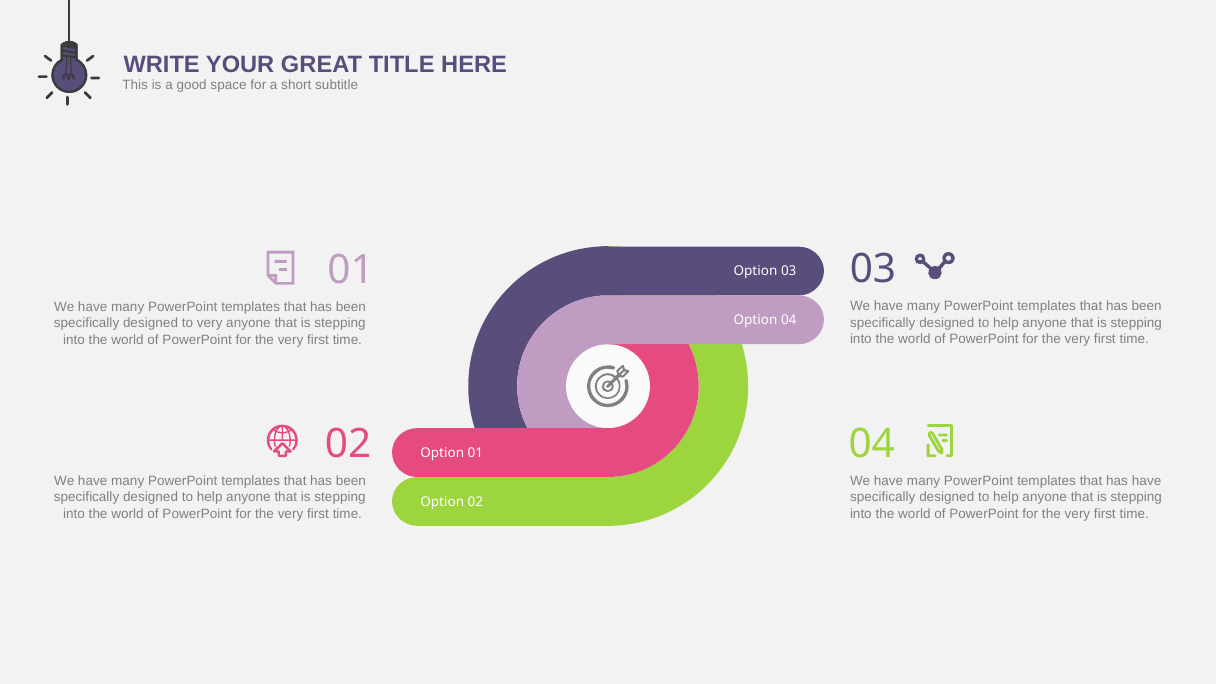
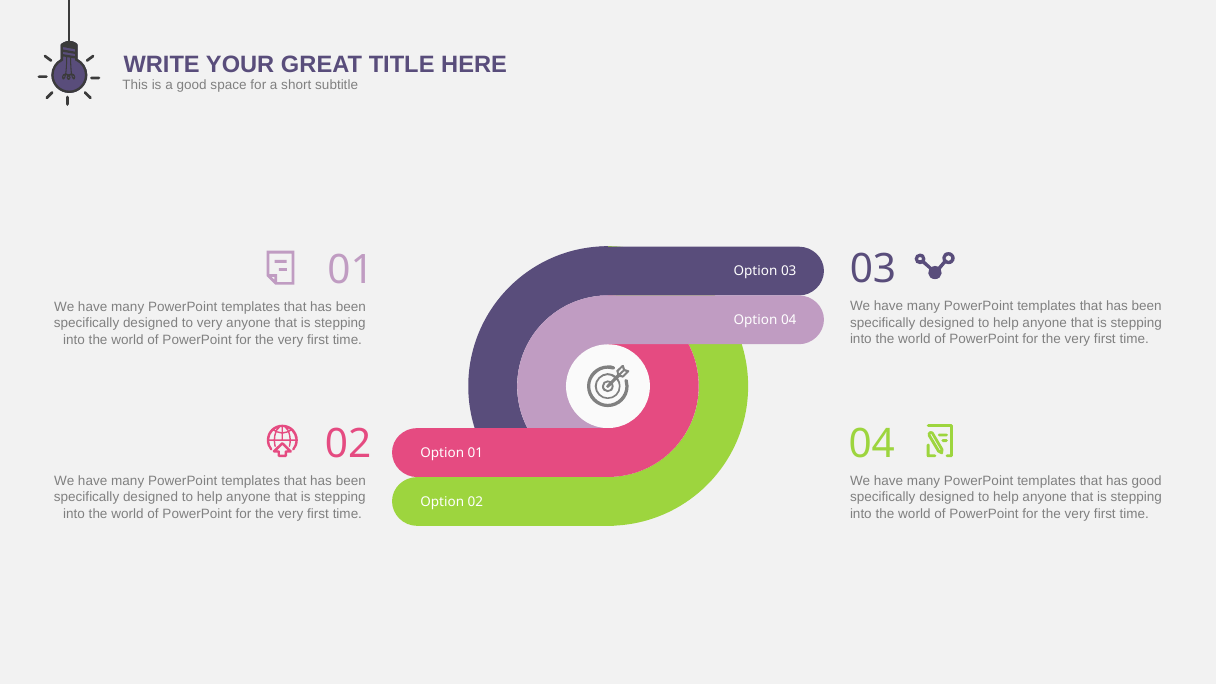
has have: have -> good
